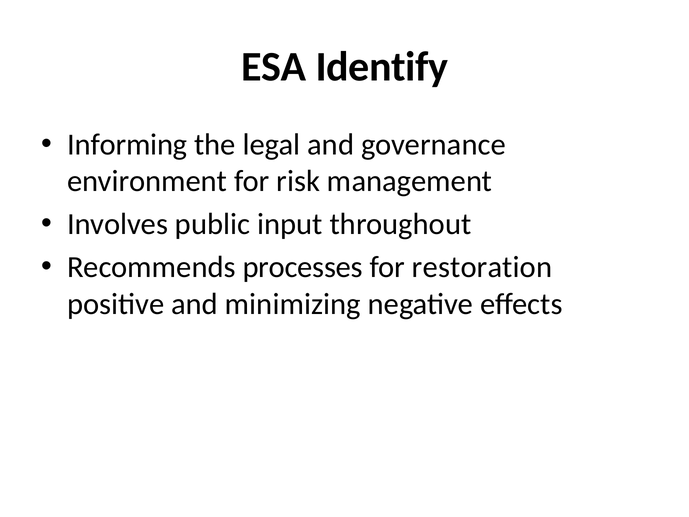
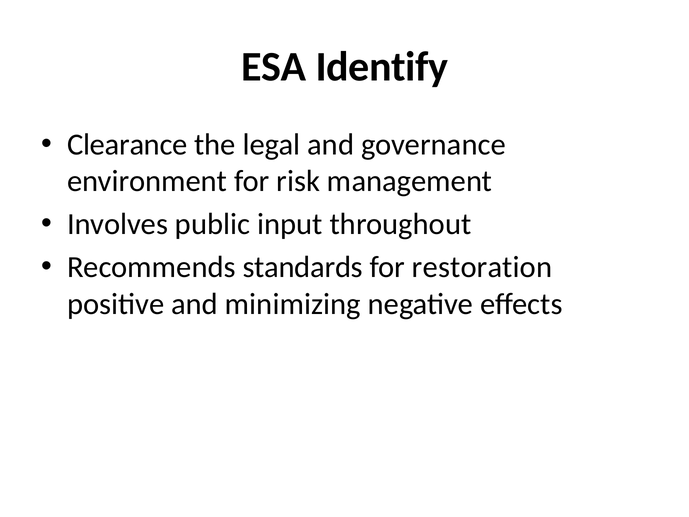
Informing: Informing -> Clearance
processes: processes -> standards
